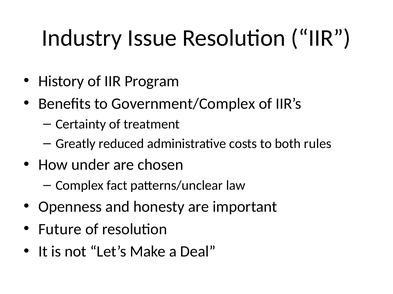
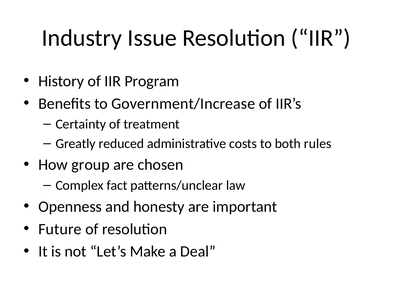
Government/Complex: Government/Complex -> Government/Increase
under: under -> group
